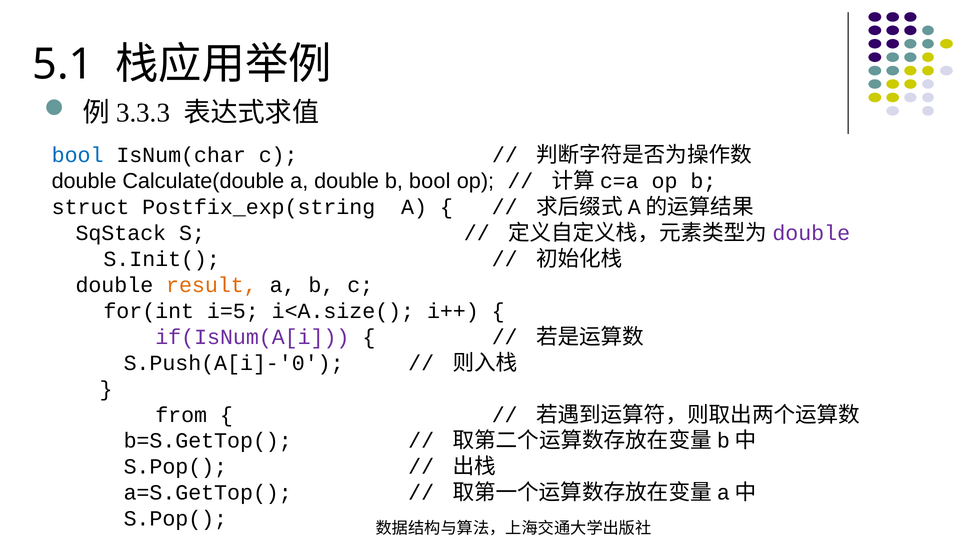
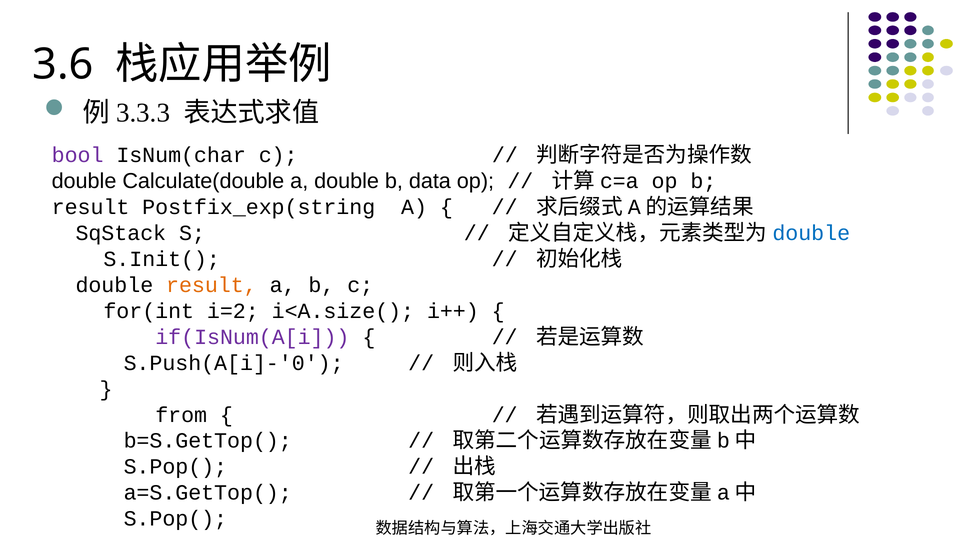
5.1: 5.1 -> 3.6
bool at (78, 155) colour: blue -> purple
b bool: bool -> data
struct at (91, 207): struct -> result
double at (811, 233) colour: purple -> blue
i=5: i=5 -> i=2
